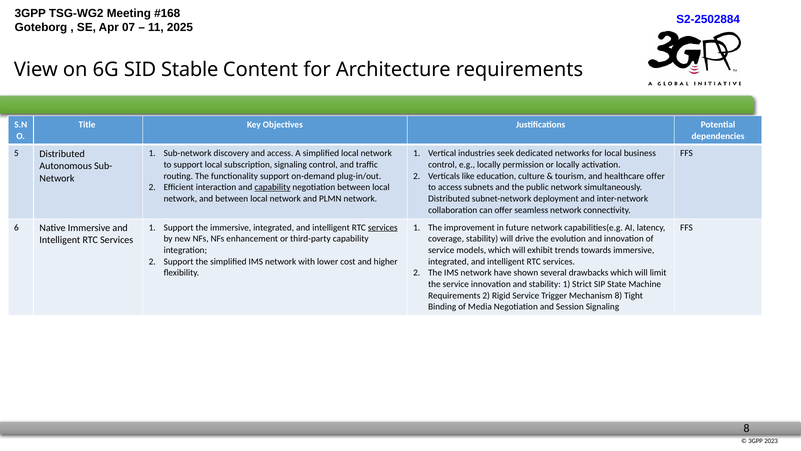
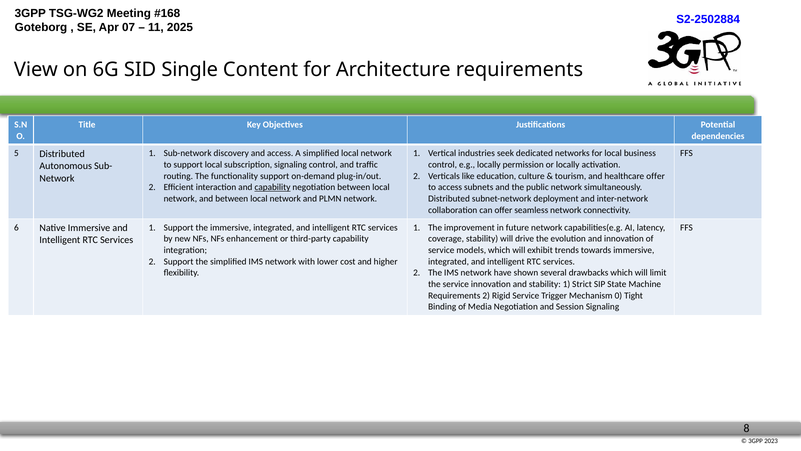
Stable: Stable -> Single
services at (383, 227) underline: present -> none
Mechanism 8: 8 -> 0
